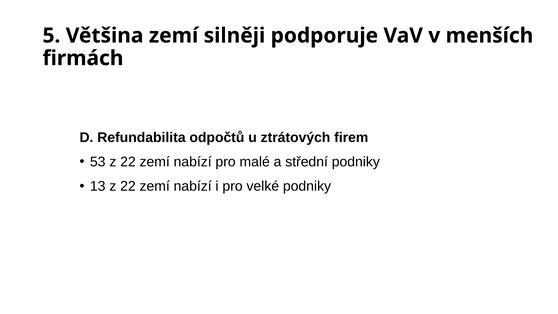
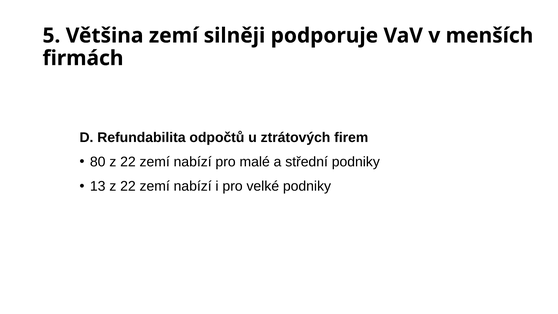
53: 53 -> 80
